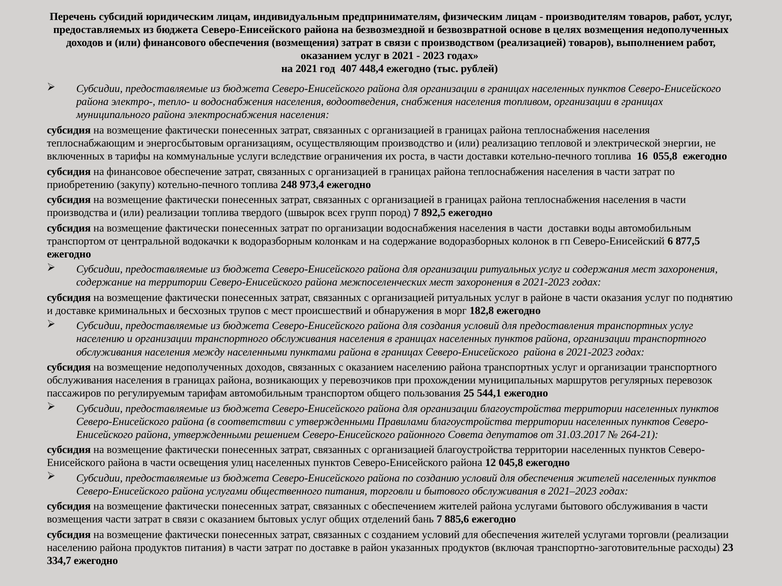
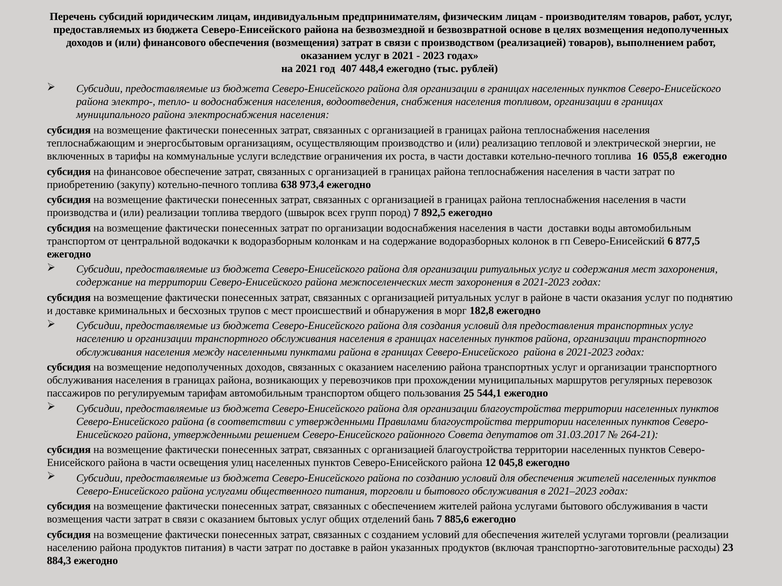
248: 248 -> 638
334,7: 334,7 -> 884,3
